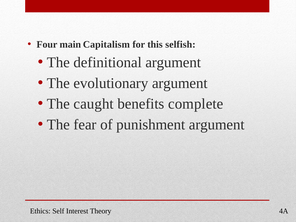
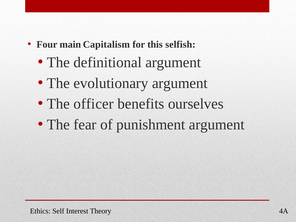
caught: caught -> officer
complete: complete -> ourselves
